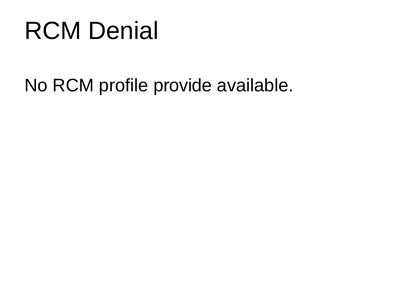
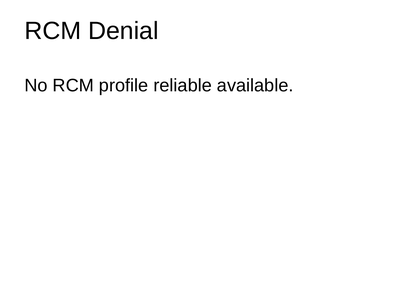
provide: provide -> reliable
